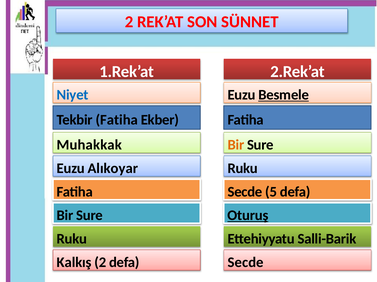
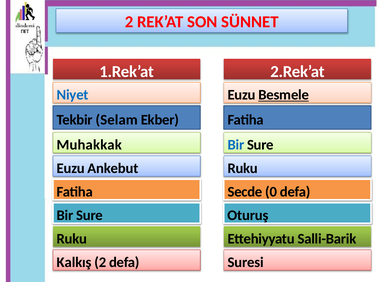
Tekbir Fatiha: Fatiha -> Selam
Bir at (236, 145) colour: orange -> blue
Alıkoyar: Alıkoyar -> Ankebut
5: 5 -> 0
Oturuş underline: present -> none
Secde at (246, 263): Secde -> Suresi
